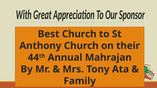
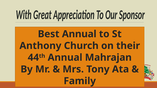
Best Church: Church -> Annual
